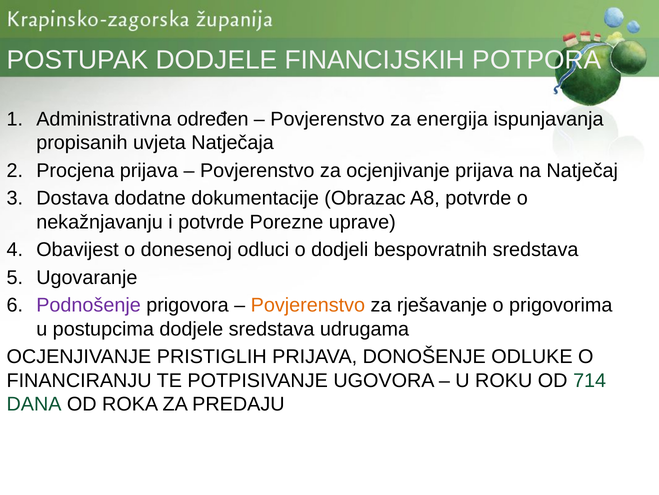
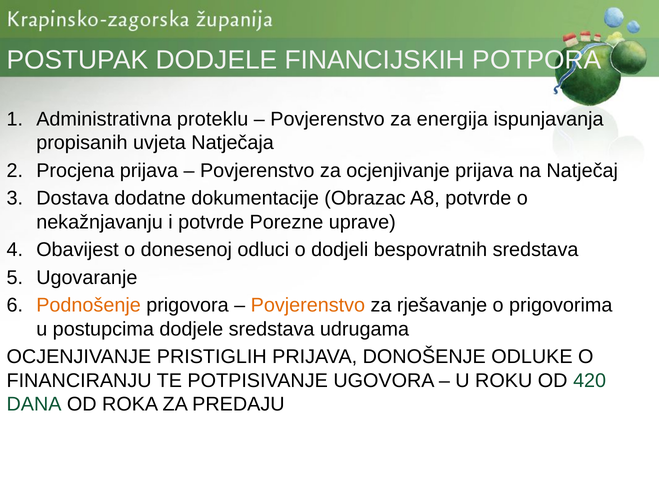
određen: određen -> proteklu
Podnošenje colour: purple -> orange
714: 714 -> 420
